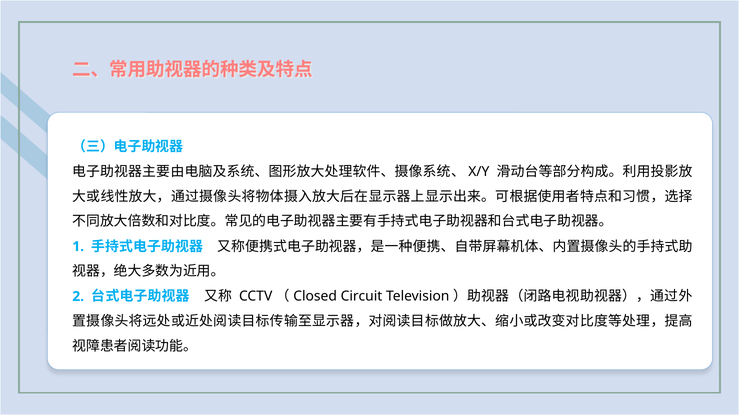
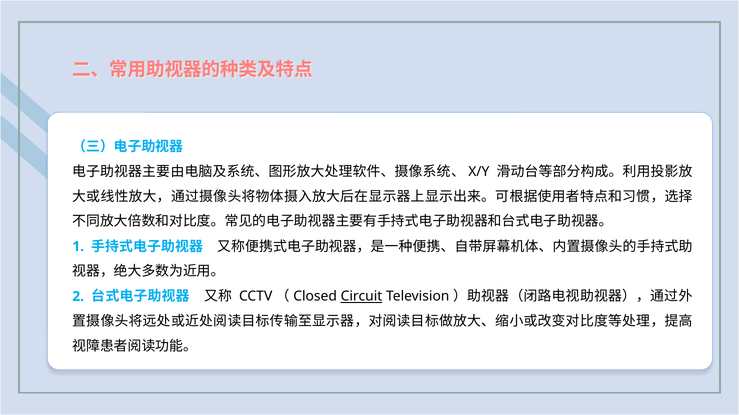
Circuit underline: none -> present
